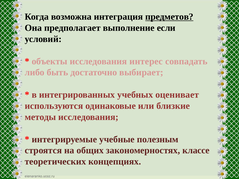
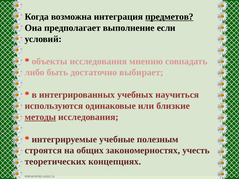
интерес: интерес -> мнению
оценивает: оценивает -> научиться
методы underline: none -> present
классе: классе -> учесть
